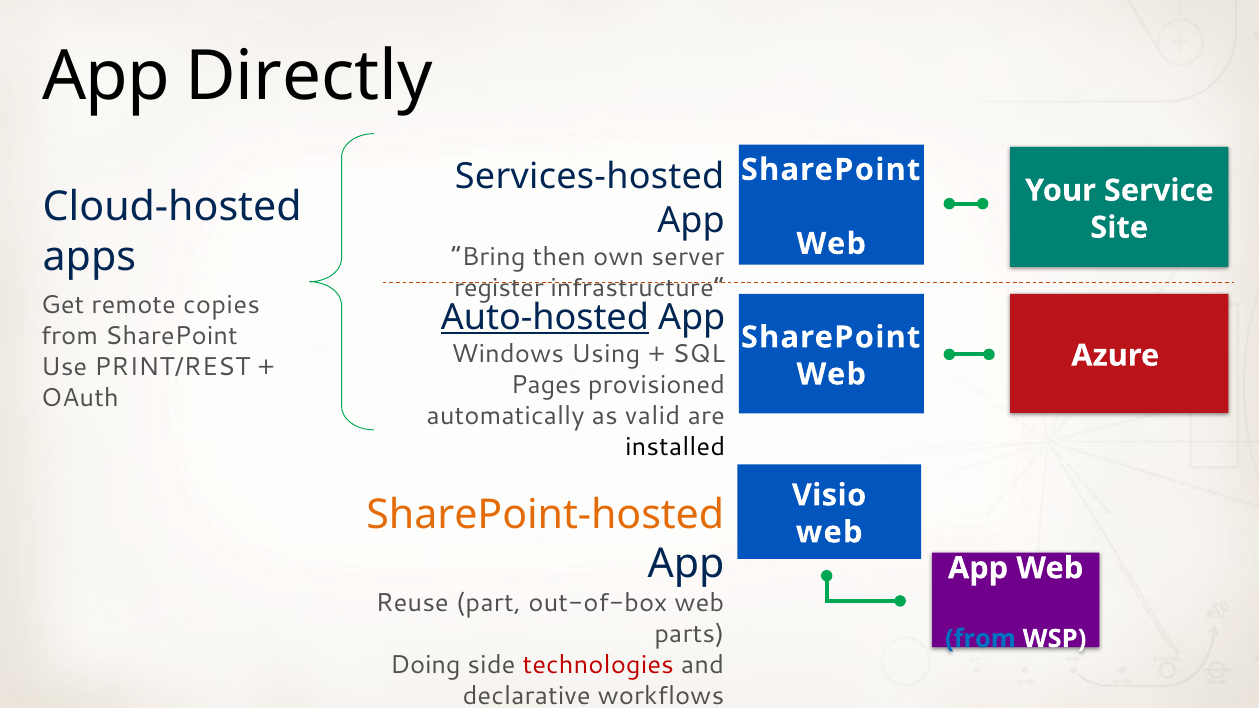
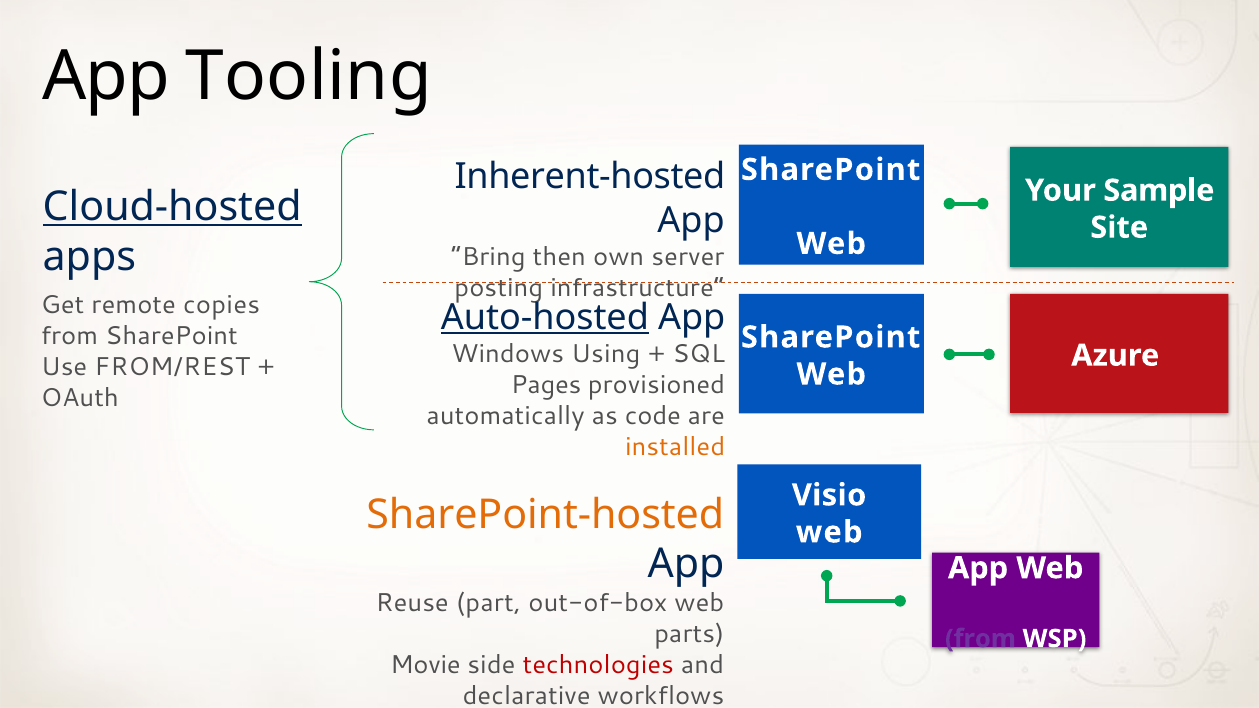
Directly: Directly -> Tooling
Services-hosted: Services-hosted -> Inherent-hosted
Service: Service -> Sample
Cloud-hosted underline: none -> present
register: register -> posting
PRINT/REST: PRINT/REST -> FROM/REST
valid: valid -> code
installed colour: black -> orange
from at (980, 639) colour: blue -> purple
Doing: Doing -> Movie
